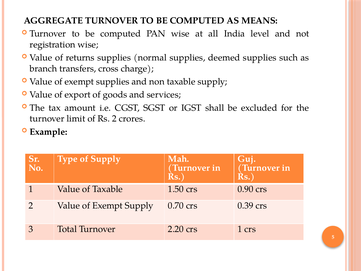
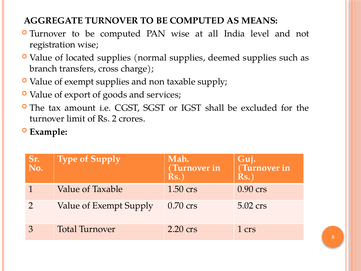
returns: returns -> located
0.39: 0.39 -> 5.02
